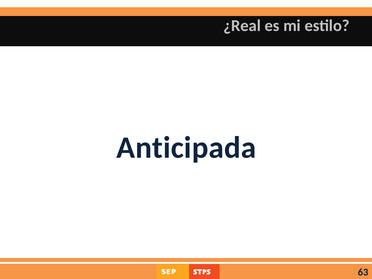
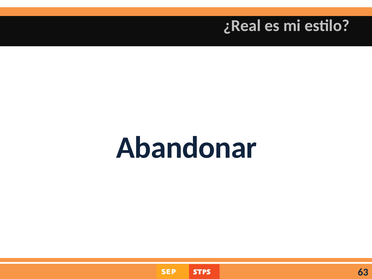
Anticipada: Anticipada -> Abandonar
